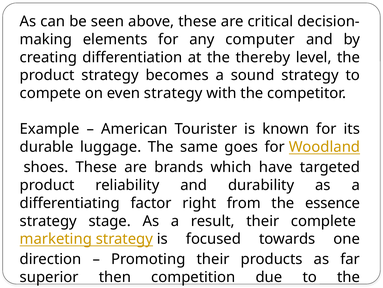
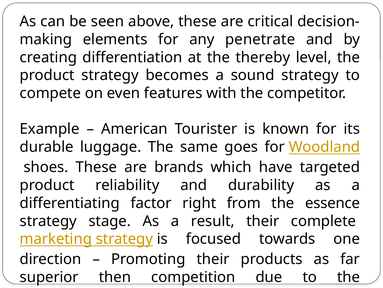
computer: computer -> penetrate
even strategy: strategy -> features
